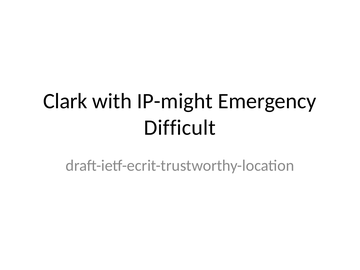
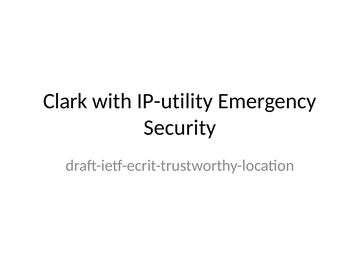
IP-might: IP-might -> IP-utility
Difficult: Difficult -> Security
